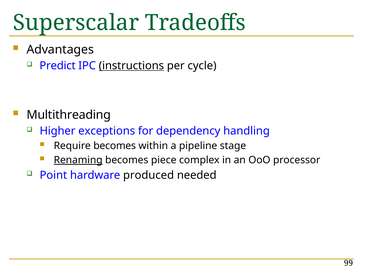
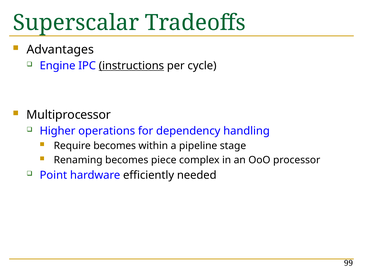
Predict: Predict -> Engine
Multithreading: Multithreading -> Multiprocessor
exceptions: exceptions -> operations
Renaming underline: present -> none
produced: produced -> efficiently
